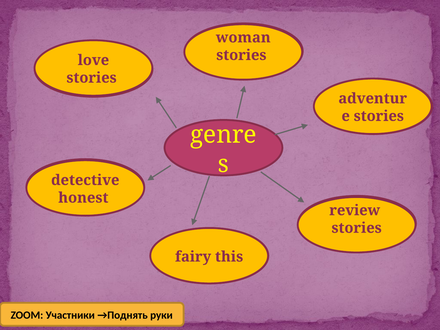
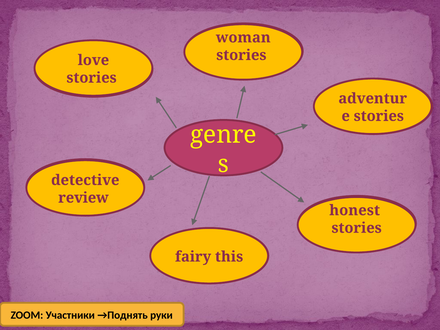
honest: honest -> review
review: review -> honest
